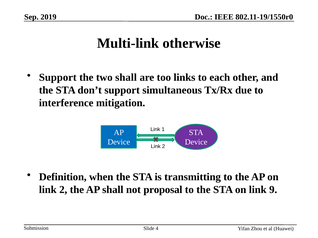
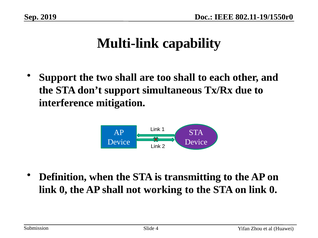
otherwise: otherwise -> capability
too links: links -> shall
2 at (63, 190): 2 -> 0
proposal: proposal -> working
STA on link 9: 9 -> 0
